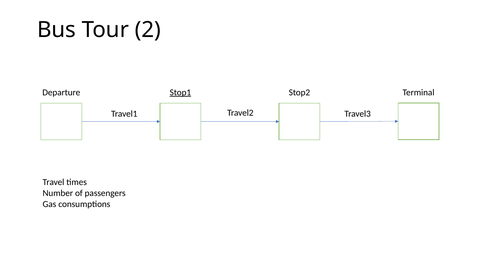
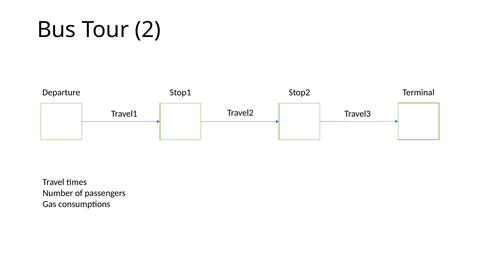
Stop1 underline: present -> none
